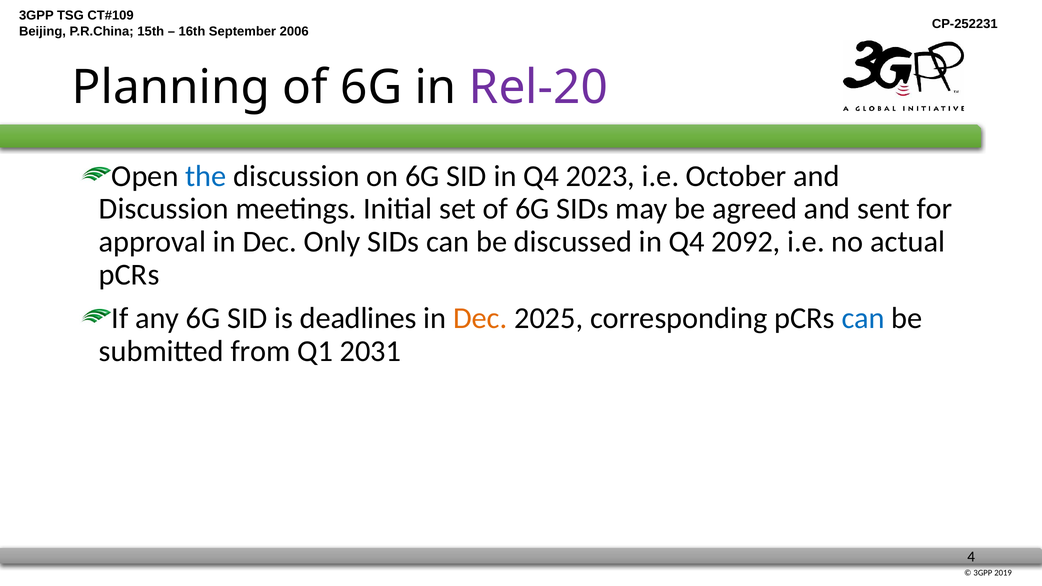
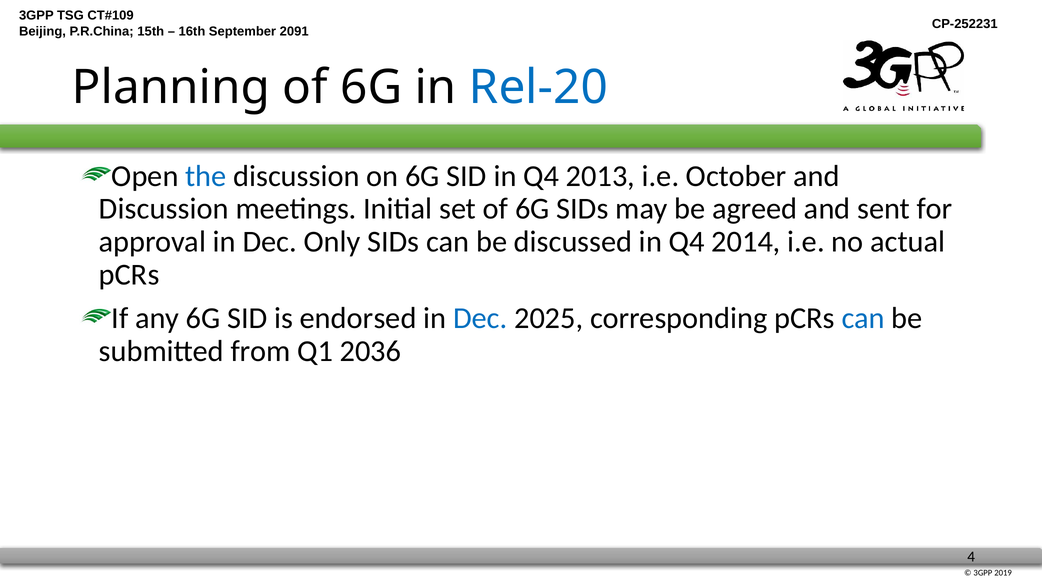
2006: 2006 -> 2091
Rel-20 colour: purple -> blue
2023: 2023 -> 2013
2092: 2092 -> 2014
deadlines: deadlines -> endorsed
Dec at (480, 318) colour: orange -> blue
2031: 2031 -> 2036
